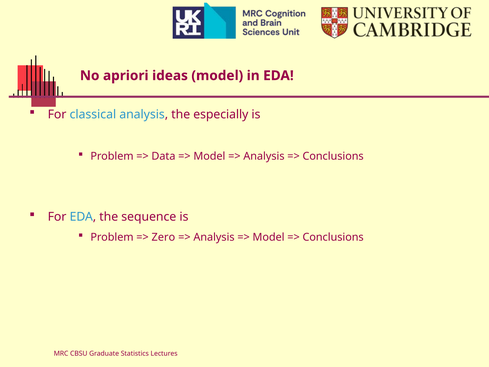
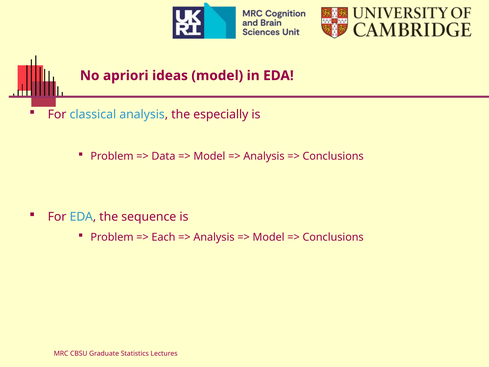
Zero: Zero -> Each
